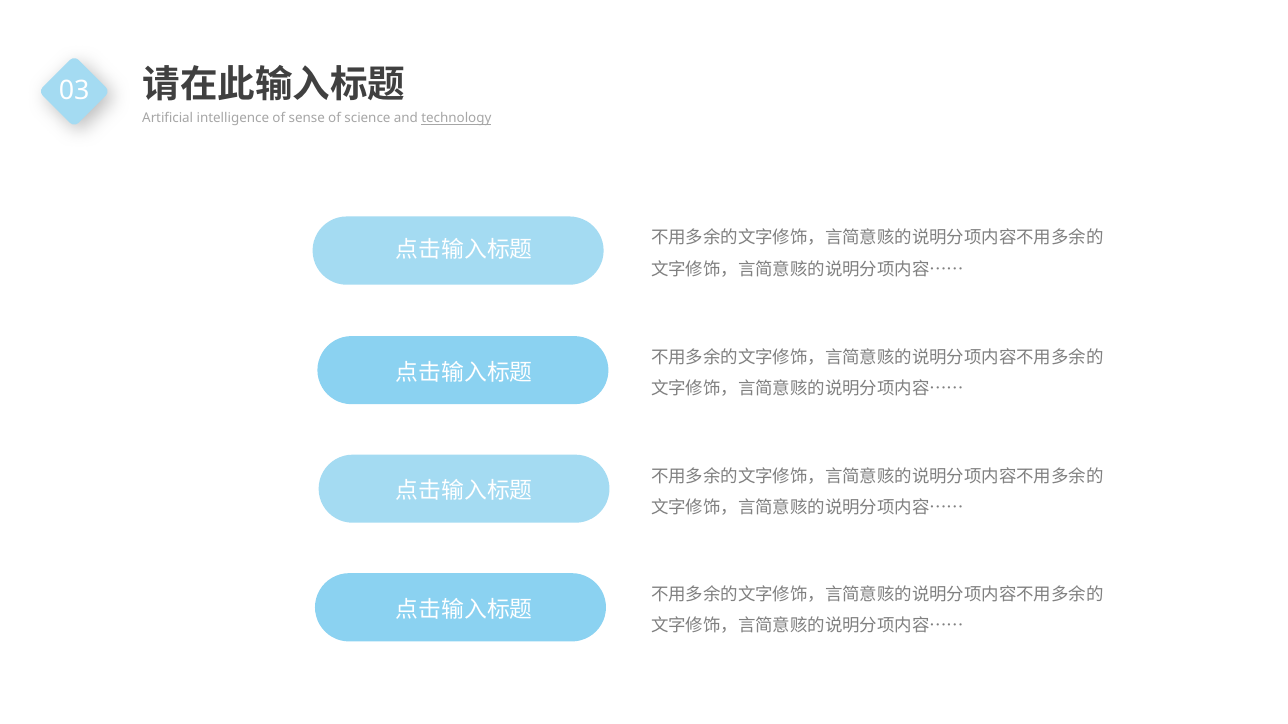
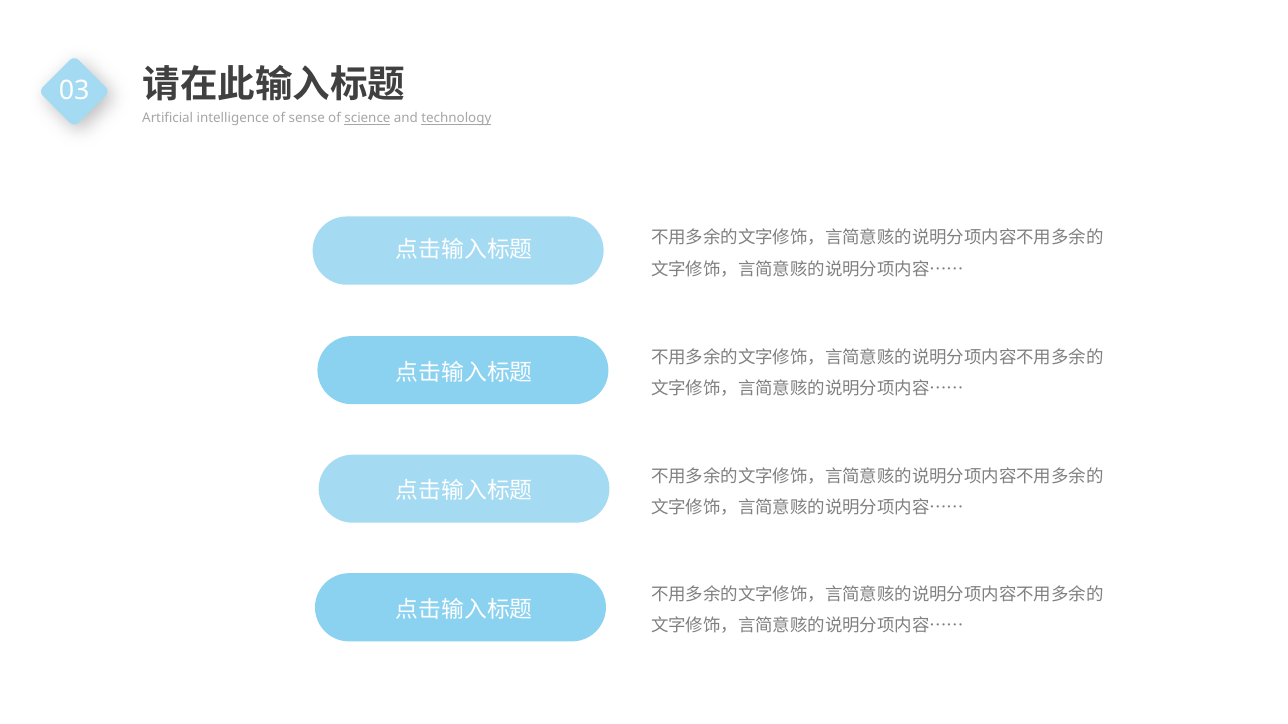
science underline: none -> present
